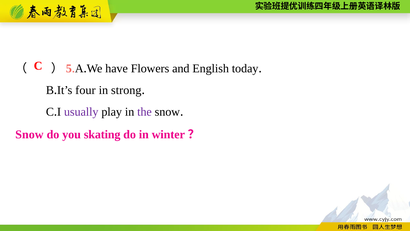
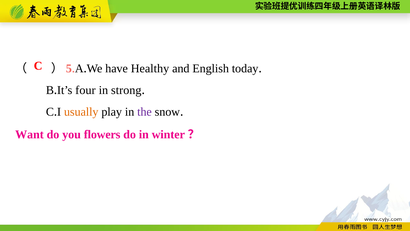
Flowers: Flowers -> Healthy
usually colour: purple -> orange
Snow at (29, 134): Snow -> Want
skating: skating -> flowers
